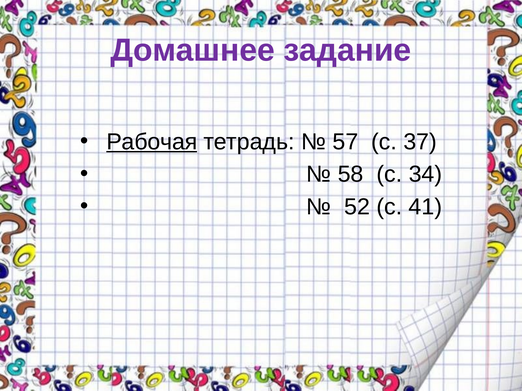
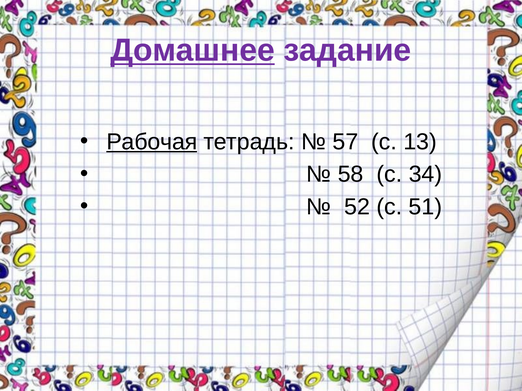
Домашнее underline: none -> present
37: 37 -> 13
41: 41 -> 51
